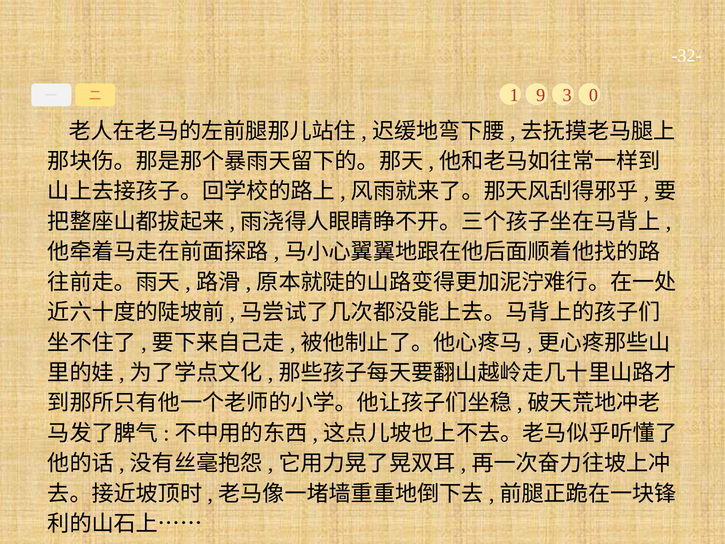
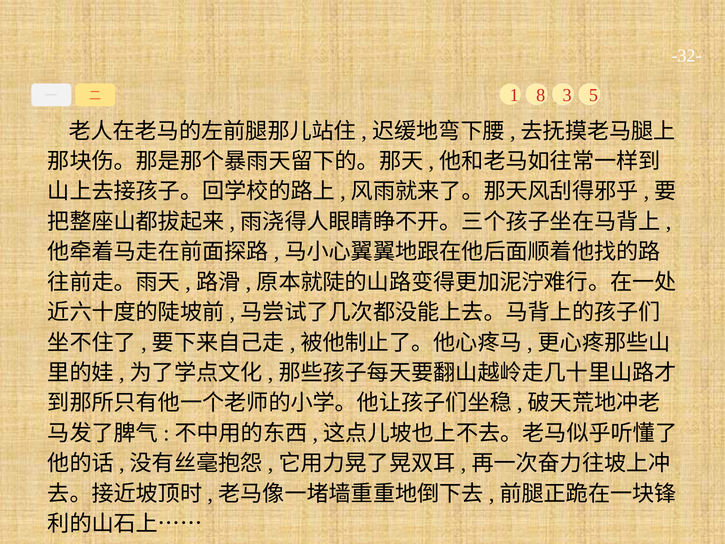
9: 9 -> 8
0: 0 -> 5
